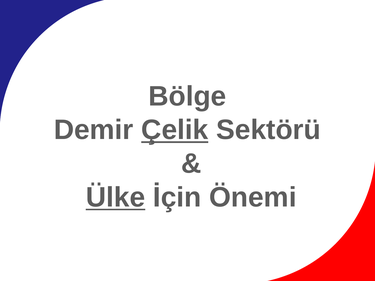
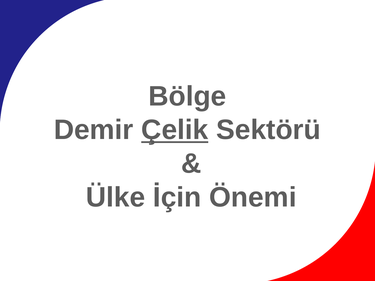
Ülke underline: present -> none
